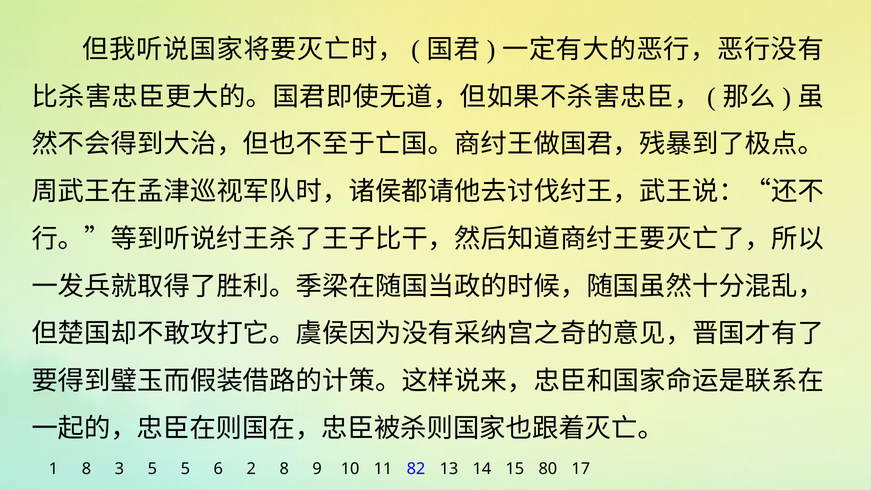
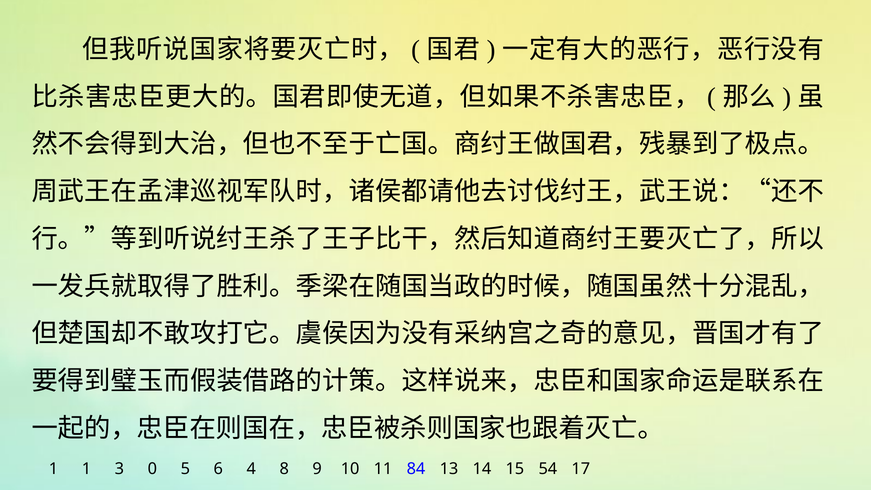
1 8: 8 -> 1
3 5: 5 -> 0
2: 2 -> 4
82: 82 -> 84
80: 80 -> 54
